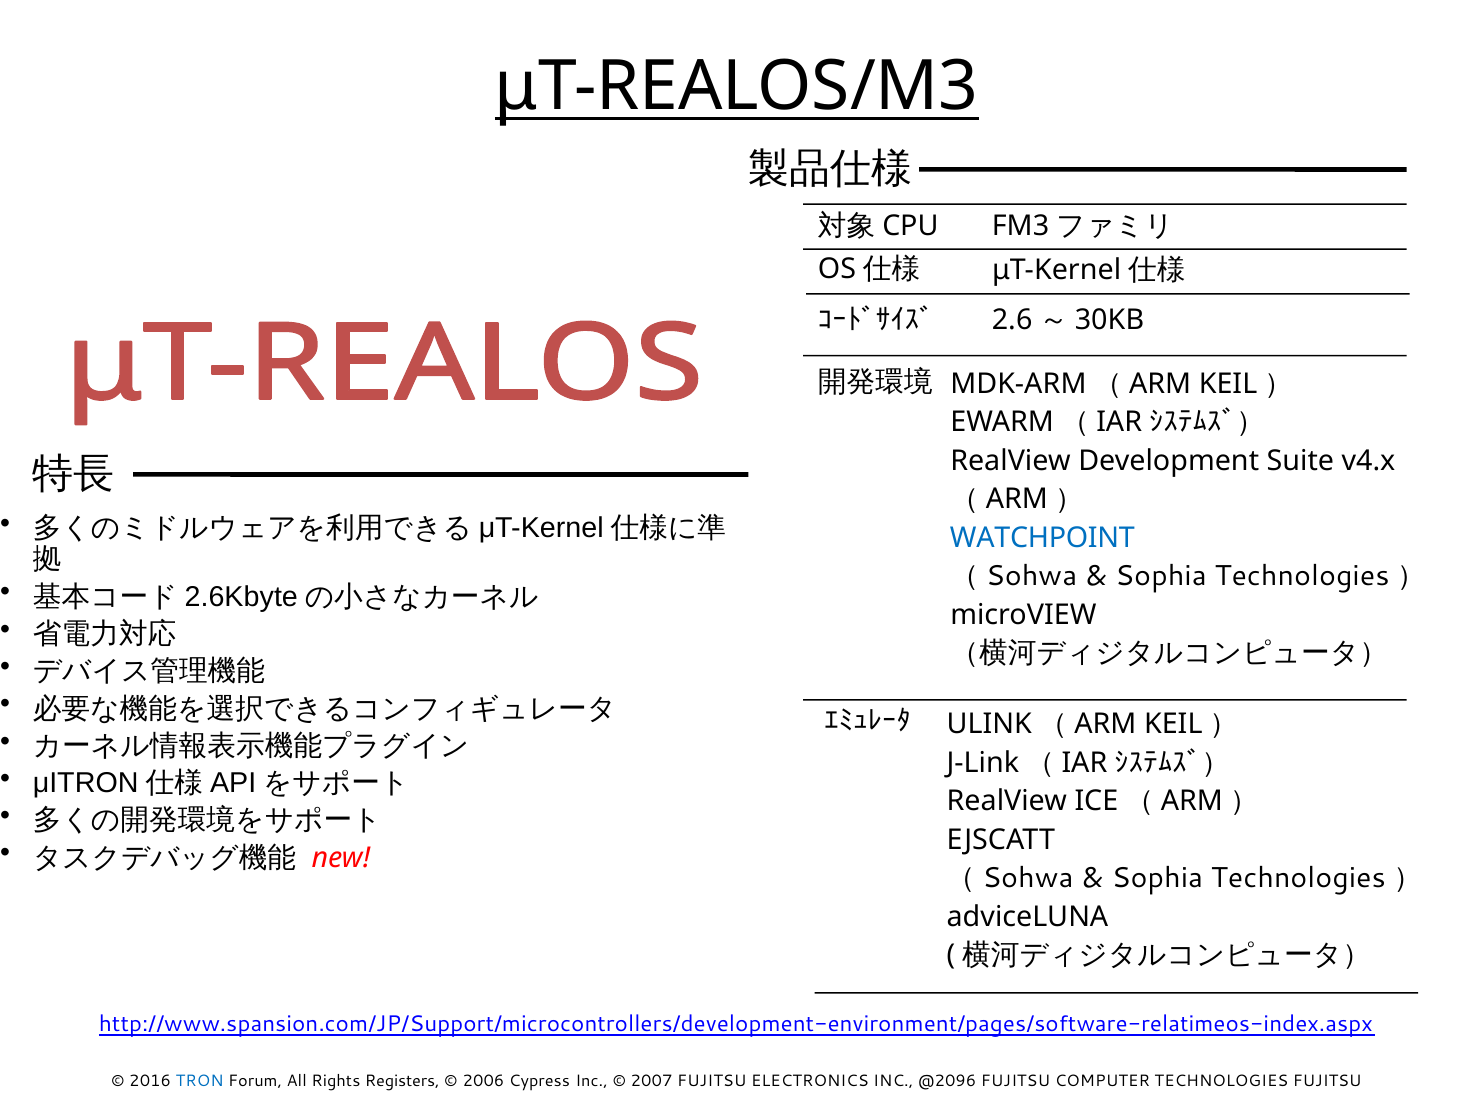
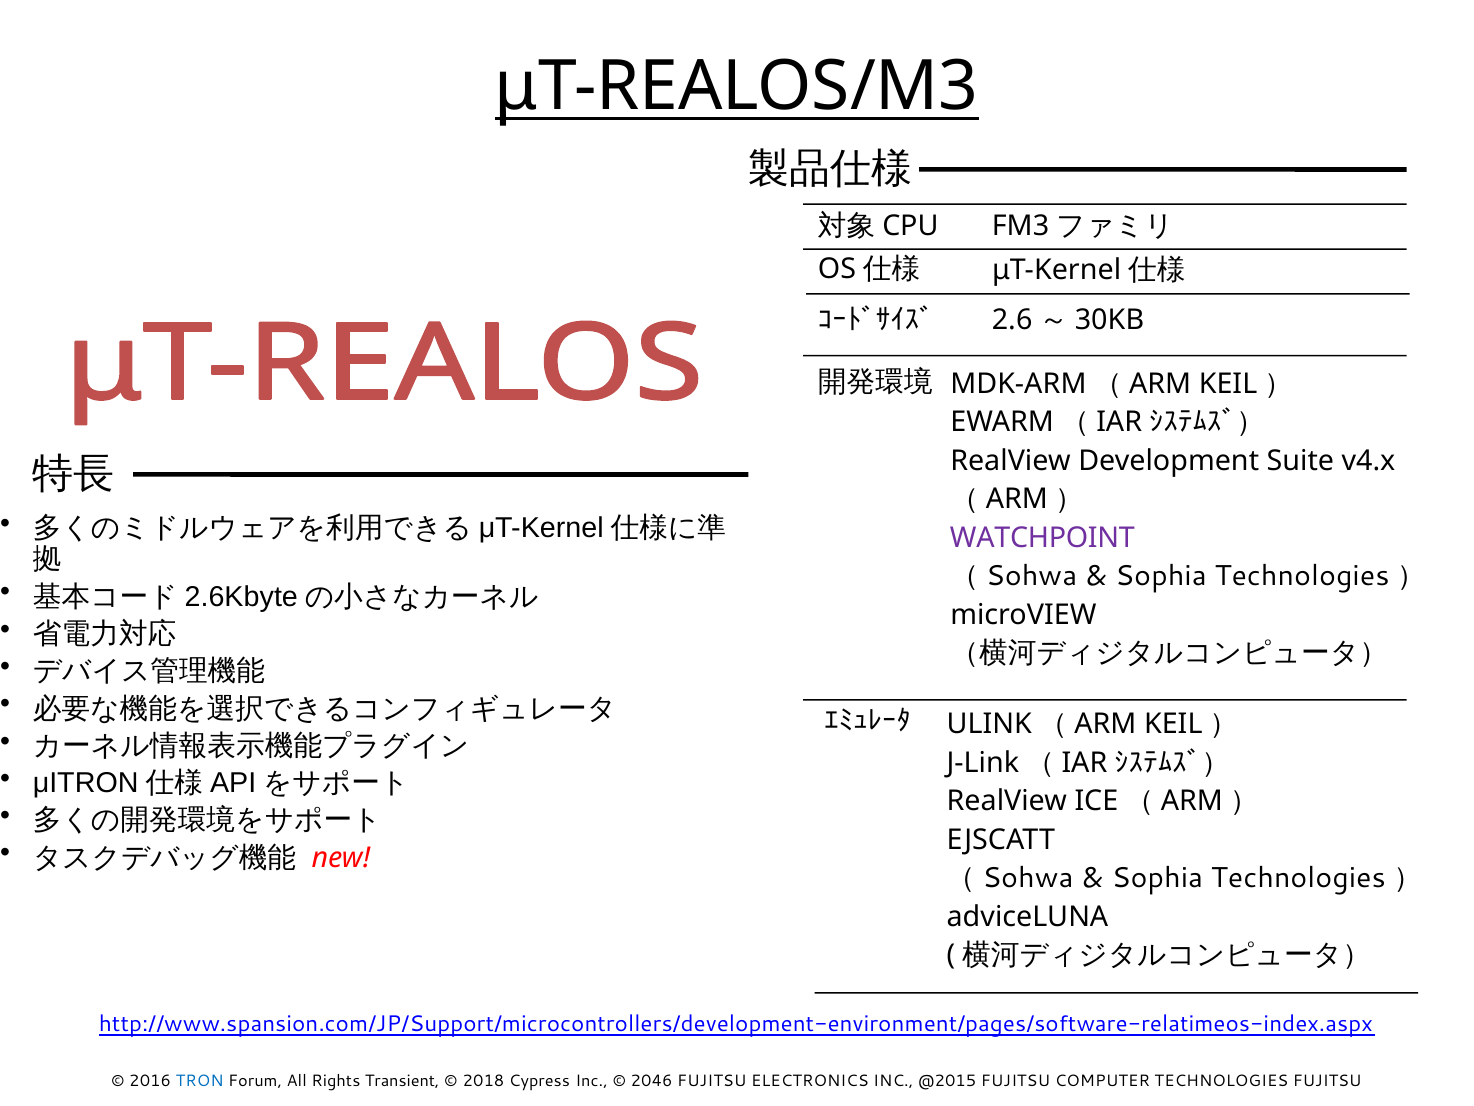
WATCHPOINT colour: blue -> purple
Registers: Registers -> Transient
2006: 2006 -> 2018
2007: 2007 -> 2046
@2096: @2096 -> @2015
